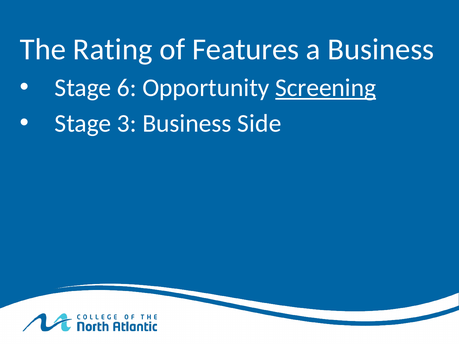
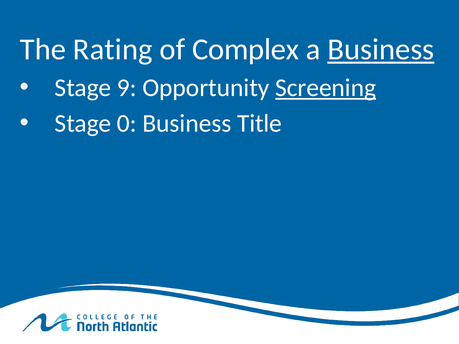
Features: Features -> Complex
Business at (381, 50) underline: none -> present
6: 6 -> 9
3: 3 -> 0
Side: Side -> Title
